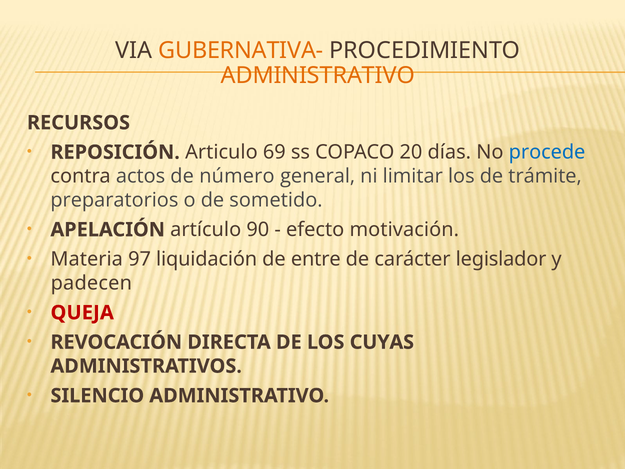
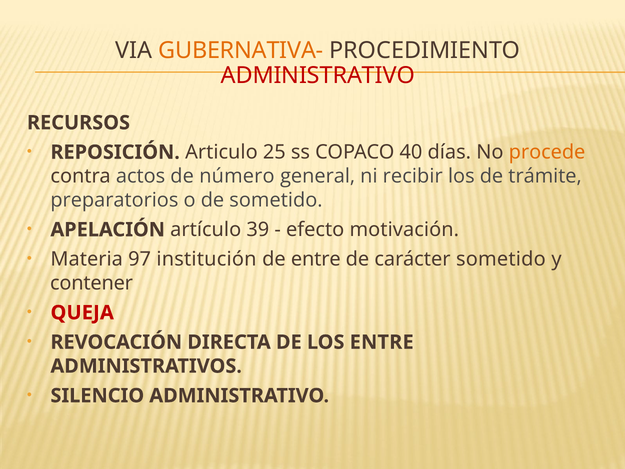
ADMINISTRATIVO at (318, 76) colour: orange -> red
69: 69 -> 25
20: 20 -> 40
procede colour: blue -> orange
limitar: limitar -> recibir
90: 90 -> 39
liquidación: liquidación -> institución
carácter legislador: legislador -> sometido
padecen: padecen -> contener
LOS CUYAS: CUYAS -> ENTRE
